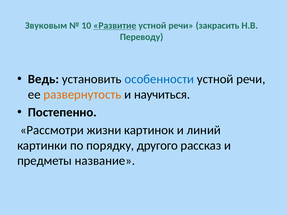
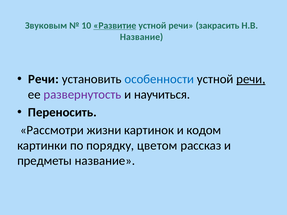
Переводу at (142, 37): Переводу -> Название
Ведь at (43, 79): Ведь -> Речи
речи at (251, 79) underline: none -> present
развернутость colour: orange -> purple
Постепенно: Постепенно -> Переносить
линий: линий -> кодом
другого: другого -> цветом
